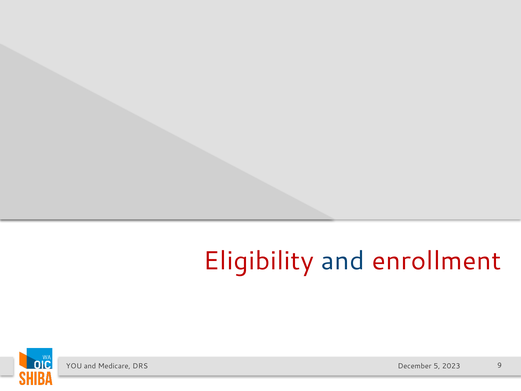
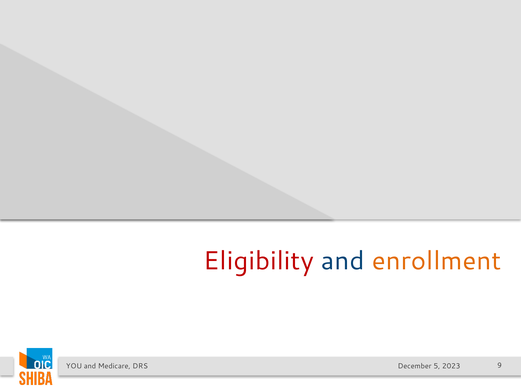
enrollment colour: red -> orange
